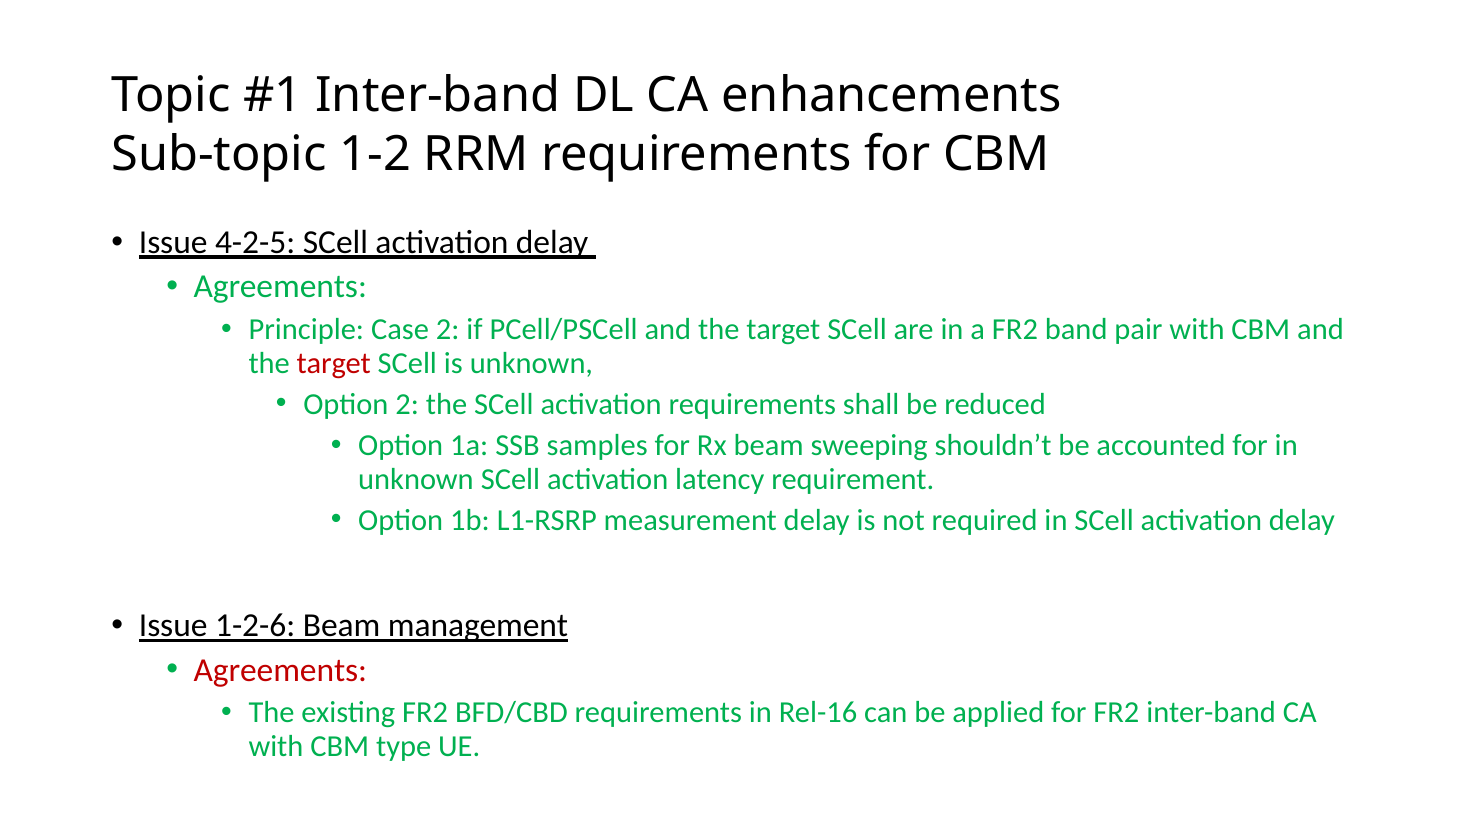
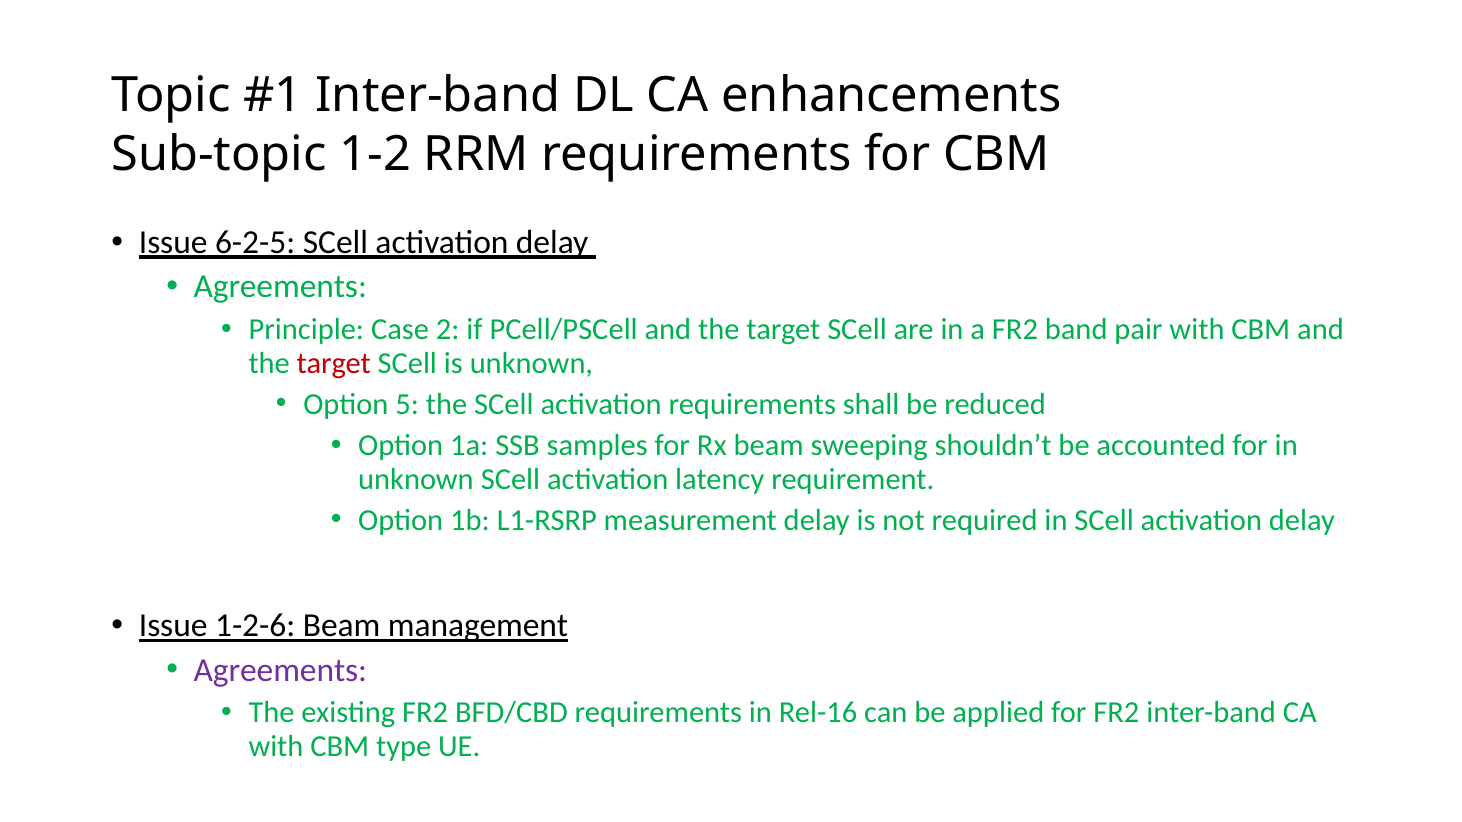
4-2-5: 4-2-5 -> 6-2-5
Option 2: 2 -> 5
Agreements at (280, 670) colour: red -> purple
